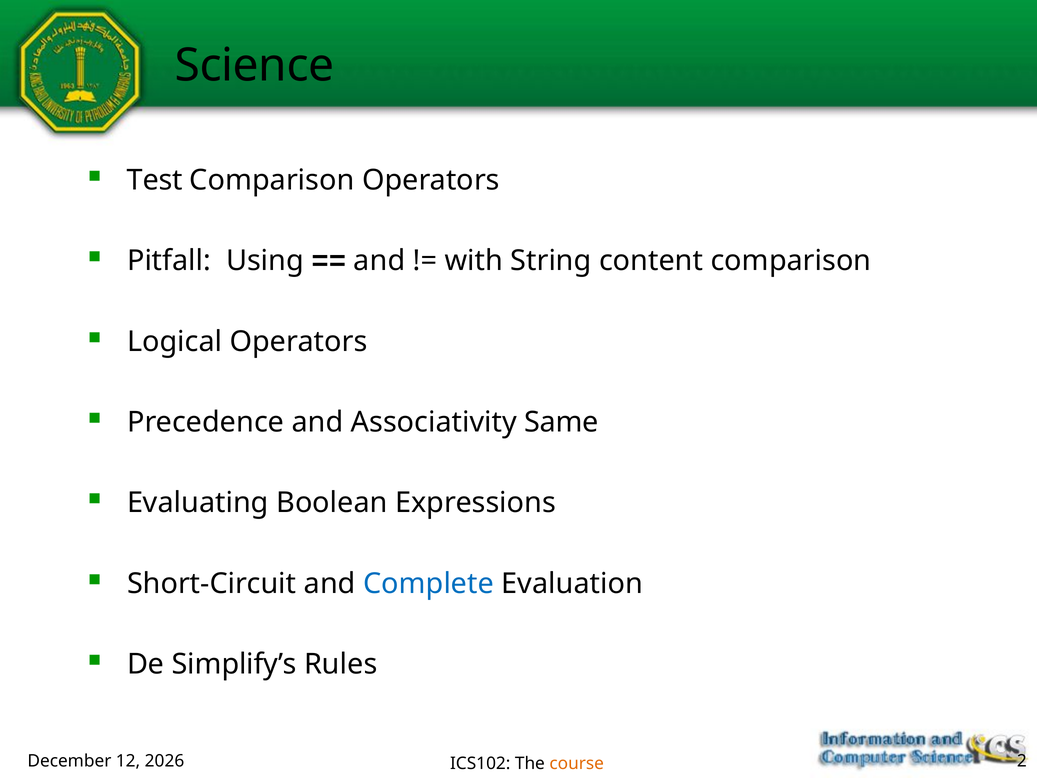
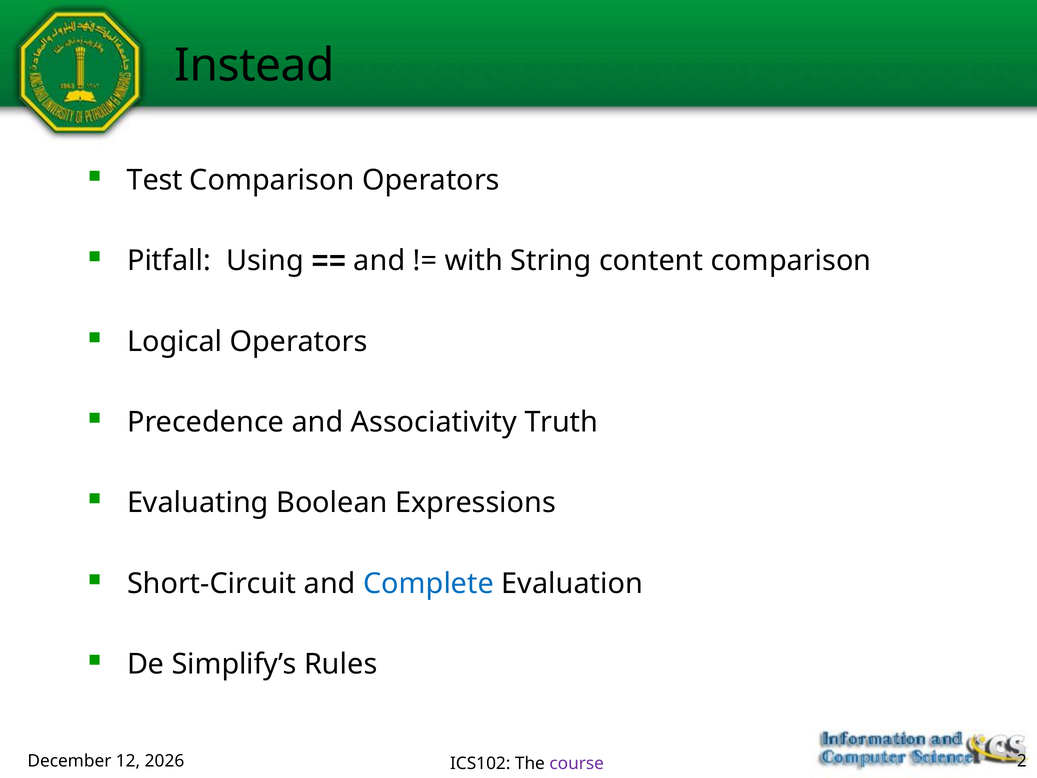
Science: Science -> Instead
Same: Same -> Truth
course colour: orange -> purple
